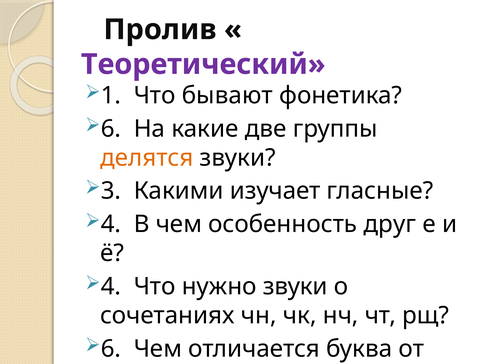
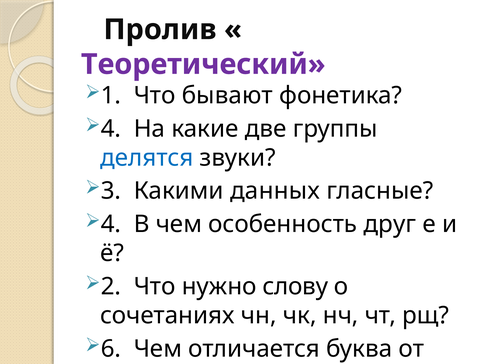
6 at (111, 129): 6 -> 4
делятся colour: orange -> blue
изучает: изучает -> данных
4 at (111, 286): 4 -> 2
нужно звуки: звуки -> слову
